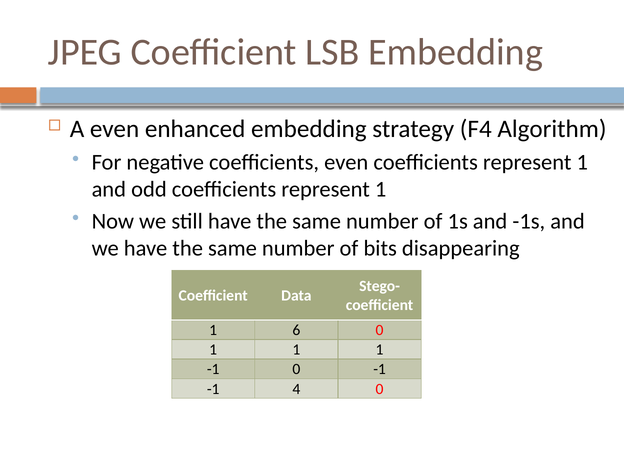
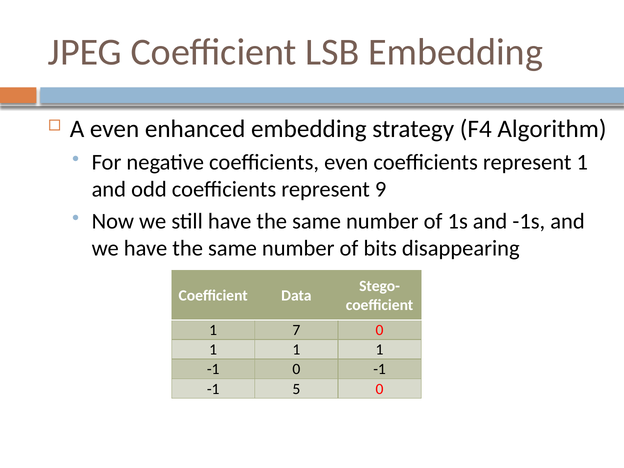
odd coefficients represent 1: 1 -> 9
6: 6 -> 7
4: 4 -> 5
